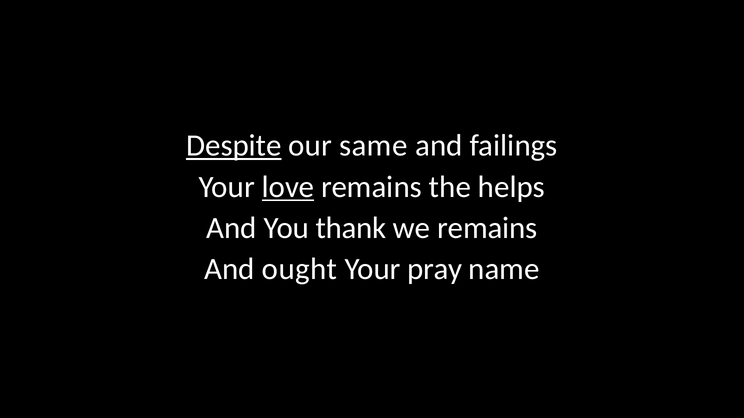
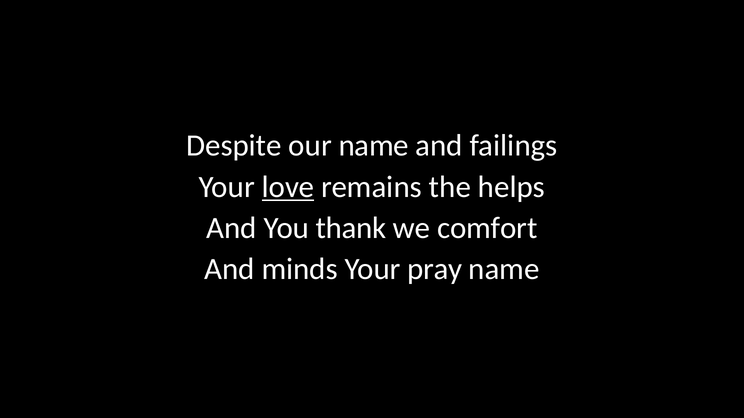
Despite underline: present -> none
our same: same -> name
we remains: remains -> comfort
ought: ought -> minds
